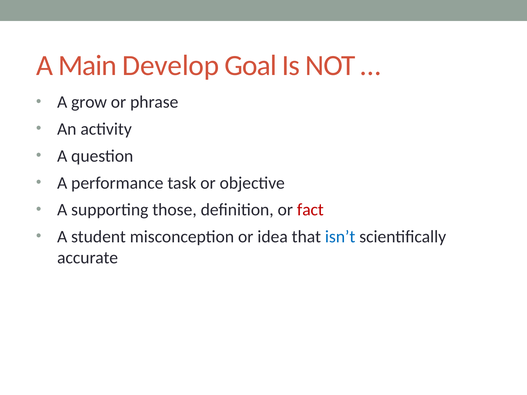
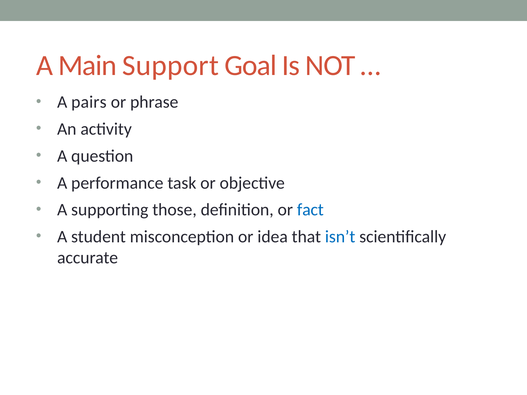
Develop: Develop -> Support
grow: grow -> pairs
fact colour: red -> blue
